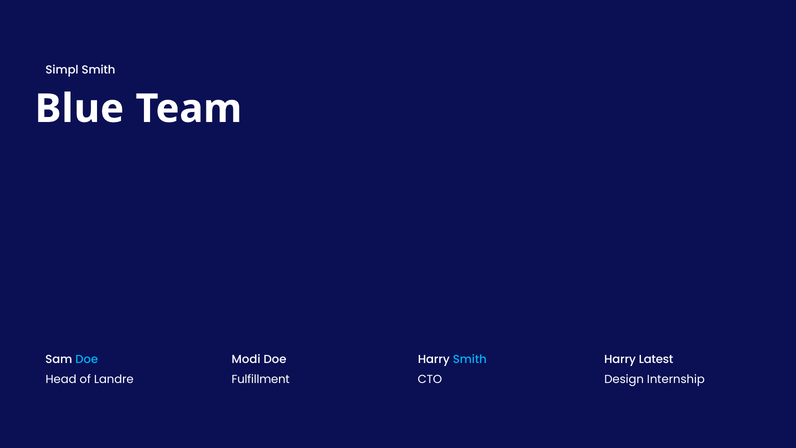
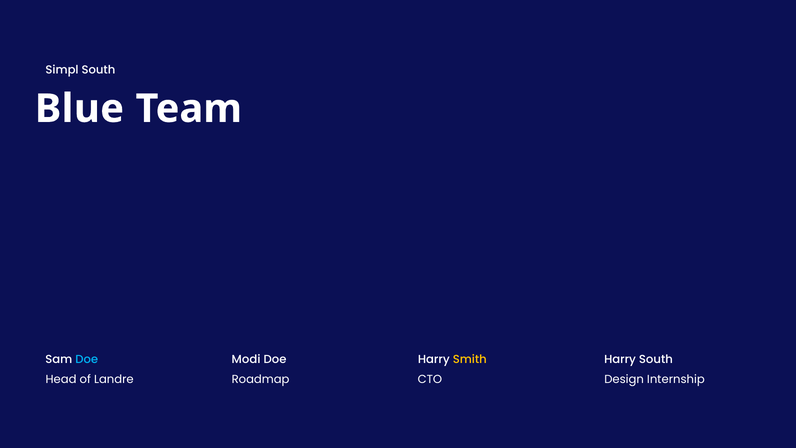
Simpl Smith: Smith -> South
Smith at (470, 359) colour: light blue -> yellow
Harry Latest: Latest -> South
Fulfillment: Fulfillment -> Roadmap
